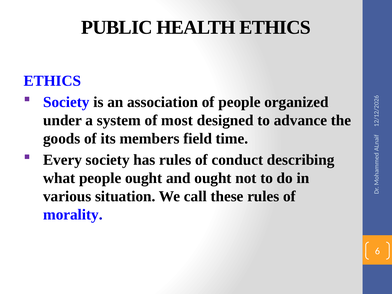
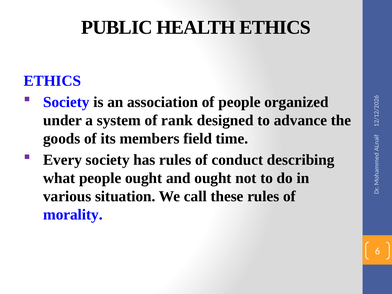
most: most -> rank
